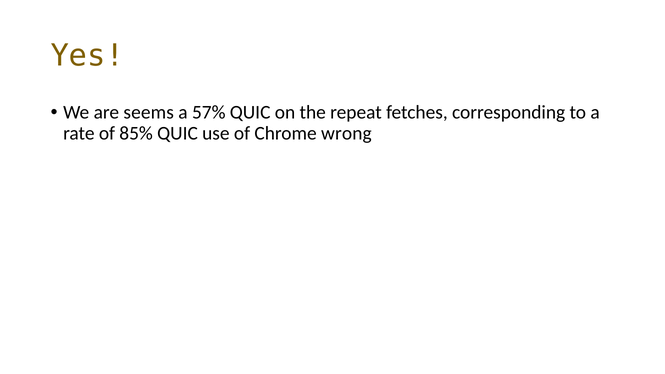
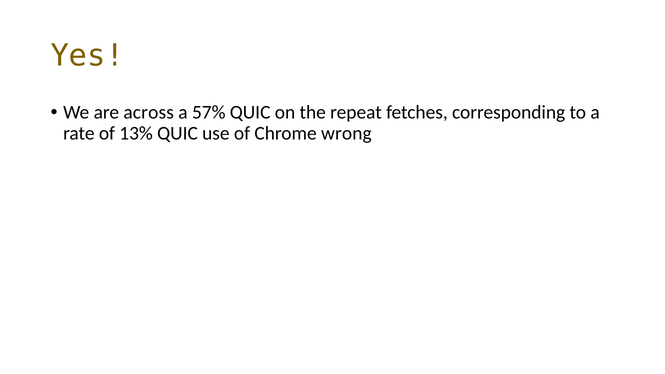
seems: seems -> across
85%: 85% -> 13%
